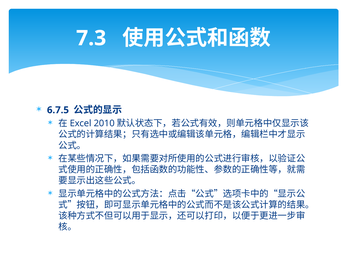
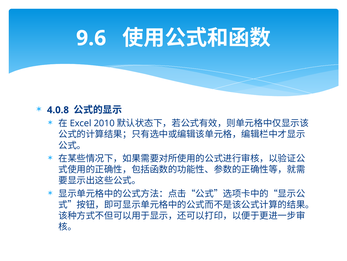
7.3: 7.3 -> 9.6
6.7.5: 6.7.5 -> 4.0.8
